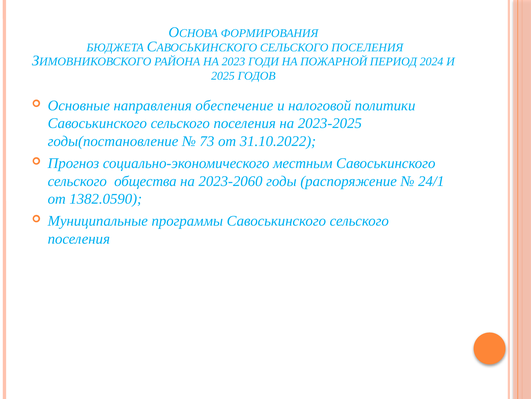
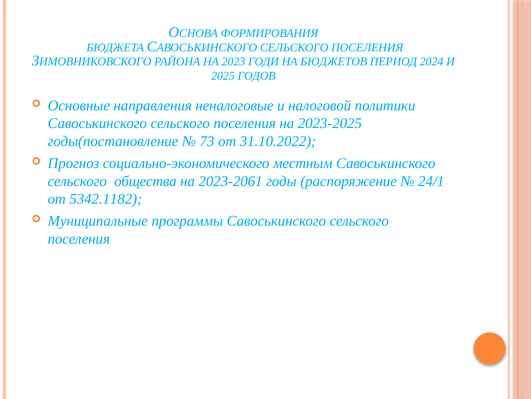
ПОЖАРНОЙ: ПОЖАРНОЙ -> БЮДЖЕТОВ
обеспечение: обеспечение -> неналоговые
2023-2060: 2023-2060 -> 2023-2061
1382.0590: 1382.0590 -> 5342.1182
